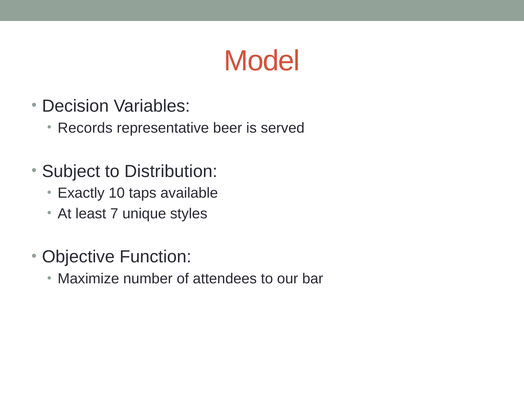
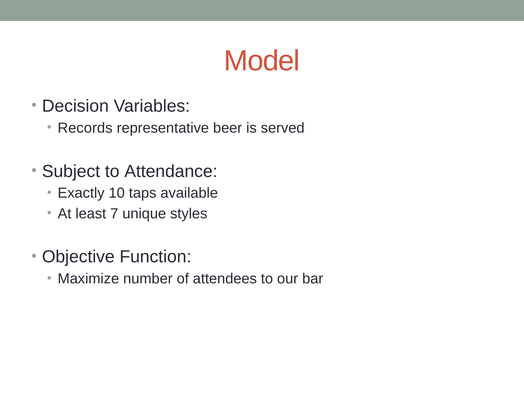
Distribution: Distribution -> Attendance
